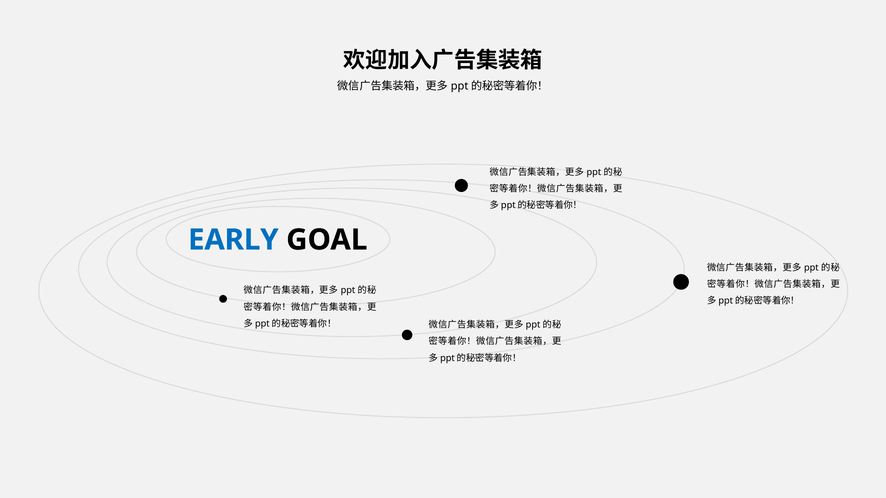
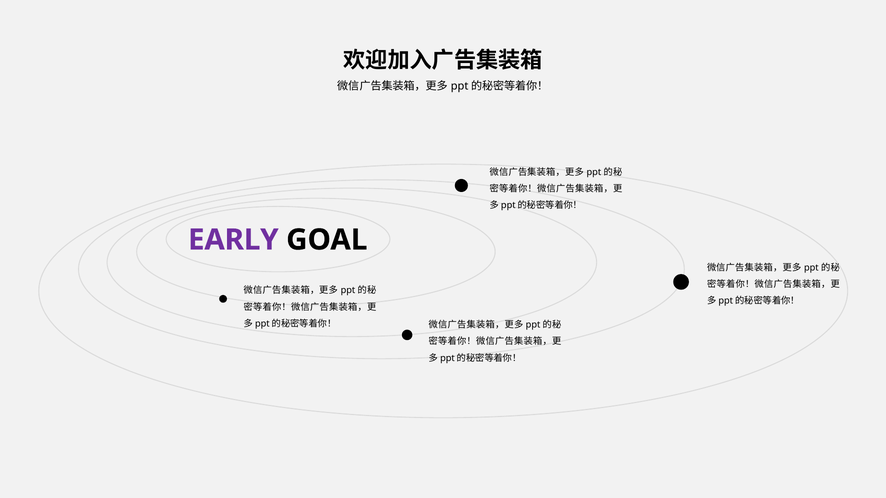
EARLY colour: blue -> purple
